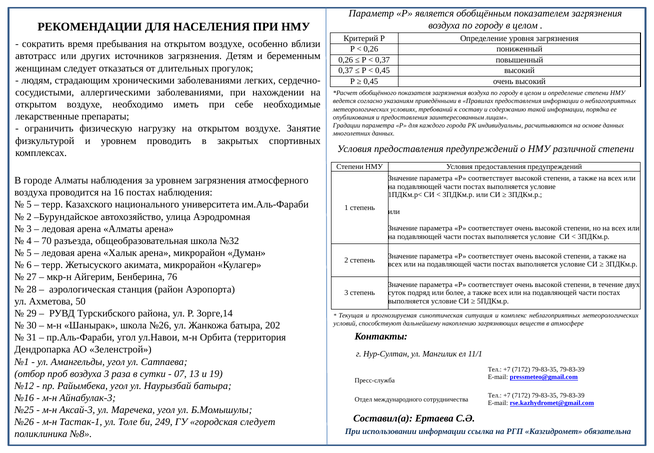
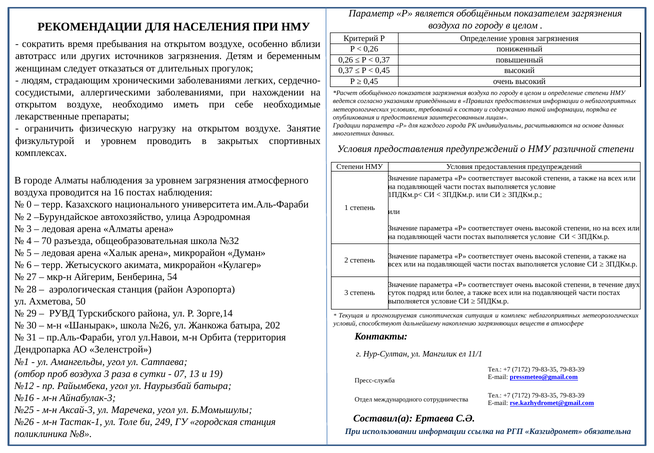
5 at (29, 205): 5 -> 0
76: 76 -> 54
городская следует: следует -> станция
